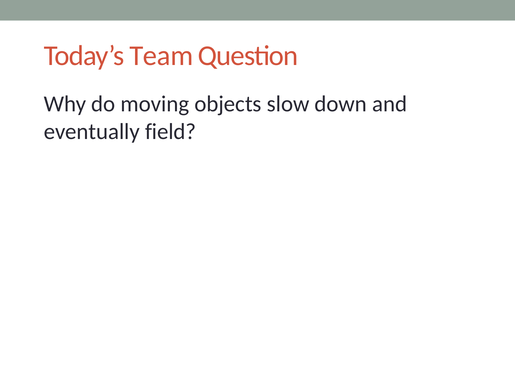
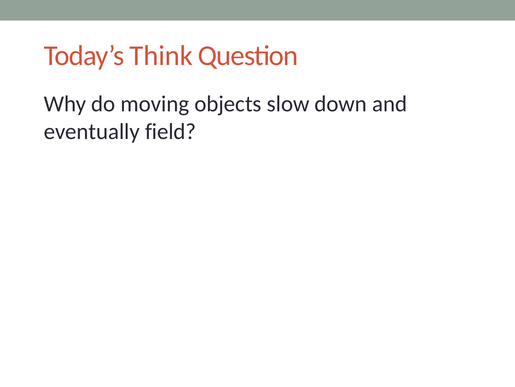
Team: Team -> Think
